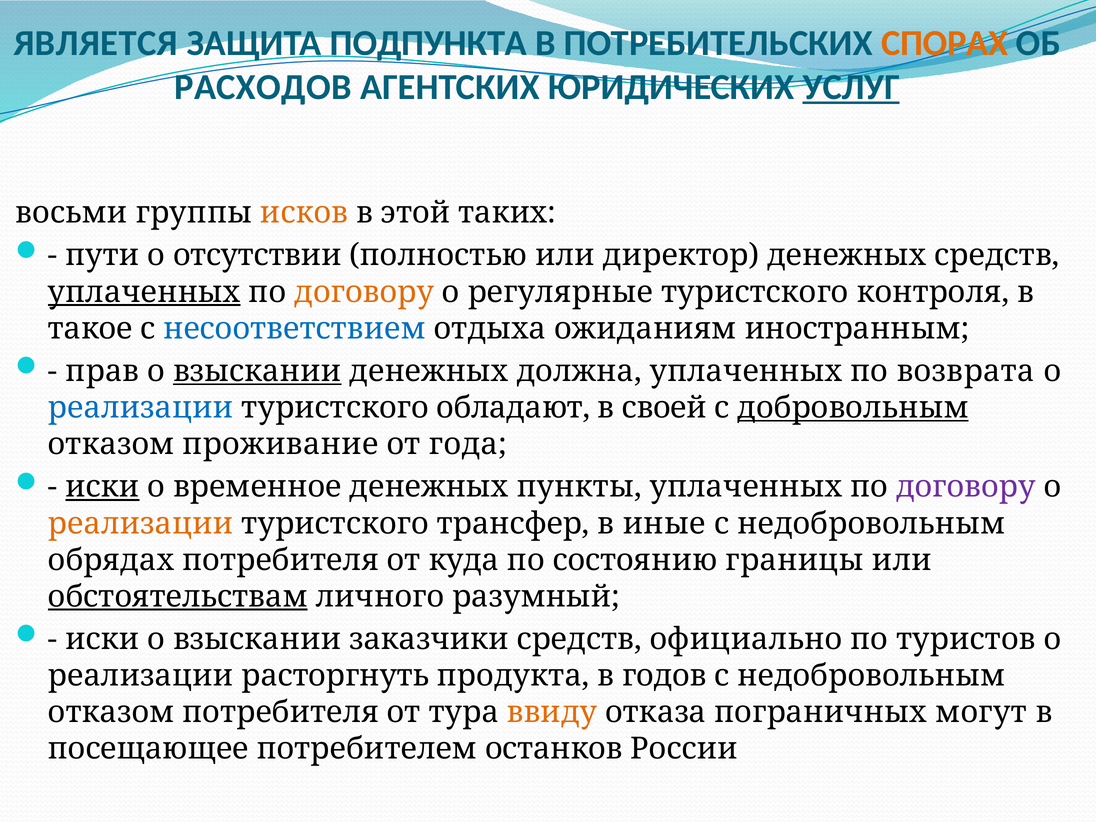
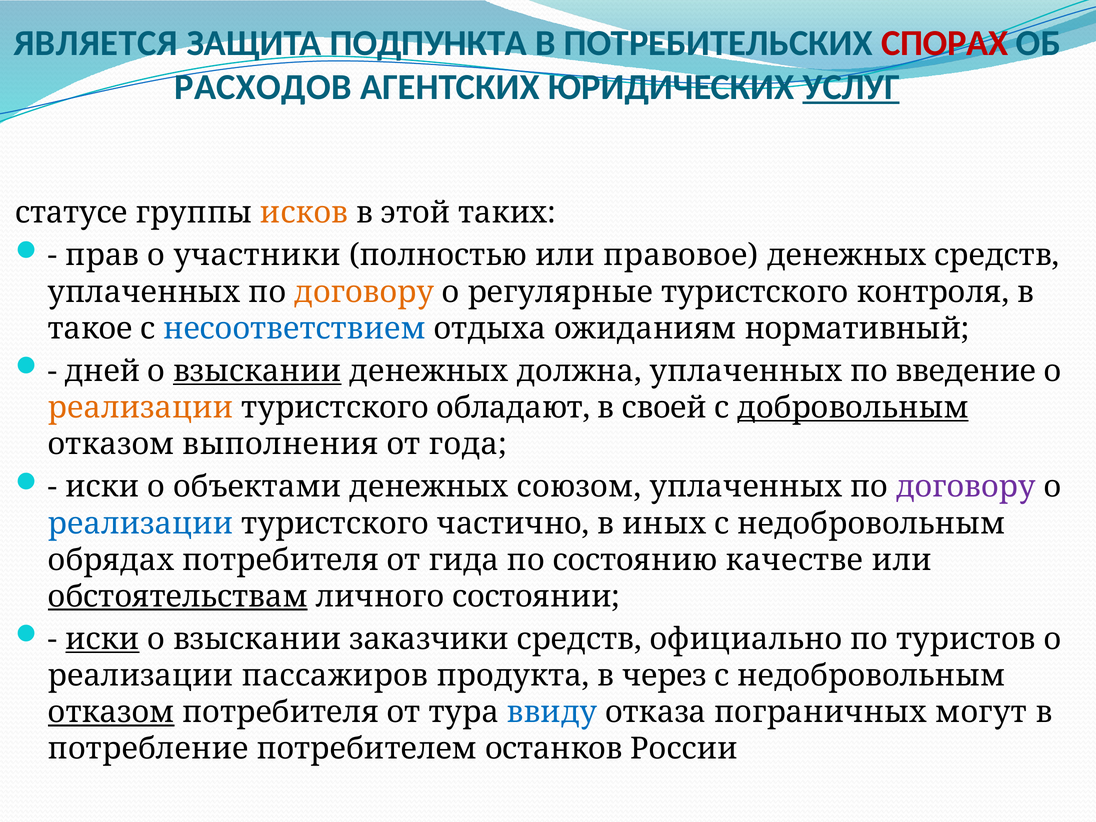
СПОРАХ colour: orange -> red
восьми: восьми -> статусе
пути: пути -> прав
отсутствии: отсутствии -> участники
директор: директор -> правовое
уплаченных at (144, 292) underline: present -> none
иностранным: иностранным -> нормативный
прав: прав -> дней
возврата: возврата -> введение
реализации at (141, 408) colour: blue -> orange
проживание: проживание -> выполнения
иски at (102, 487) underline: present -> none
временное: временное -> объектами
пункты: пункты -> союзом
реализации at (141, 523) colour: orange -> blue
трансфер: трансфер -> частично
иные: иные -> иных
куда: куда -> гида
границы: границы -> качестве
разумный: разумный -> состоянии
иски at (102, 639) underline: none -> present
расторгнуть: расторгнуть -> пассажиров
годов: годов -> через
отказом at (111, 712) underline: none -> present
ввиду colour: orange -> blue
посещающее: посещающее -> потребление
